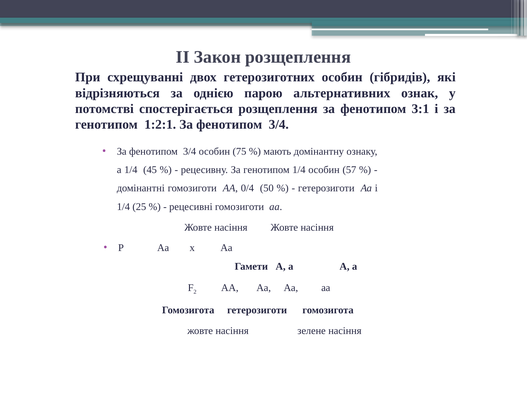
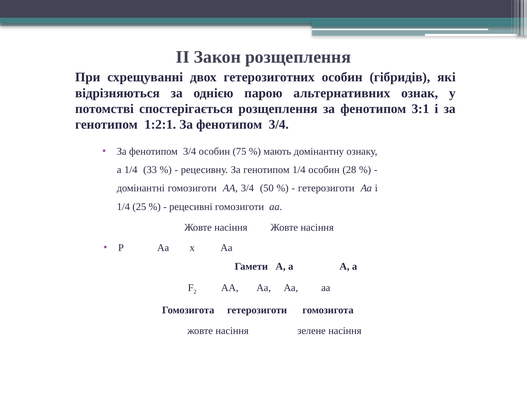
45: 45 -> 33
57: 57 -> 28
АА 0/4: 0/4 -> 3/4
